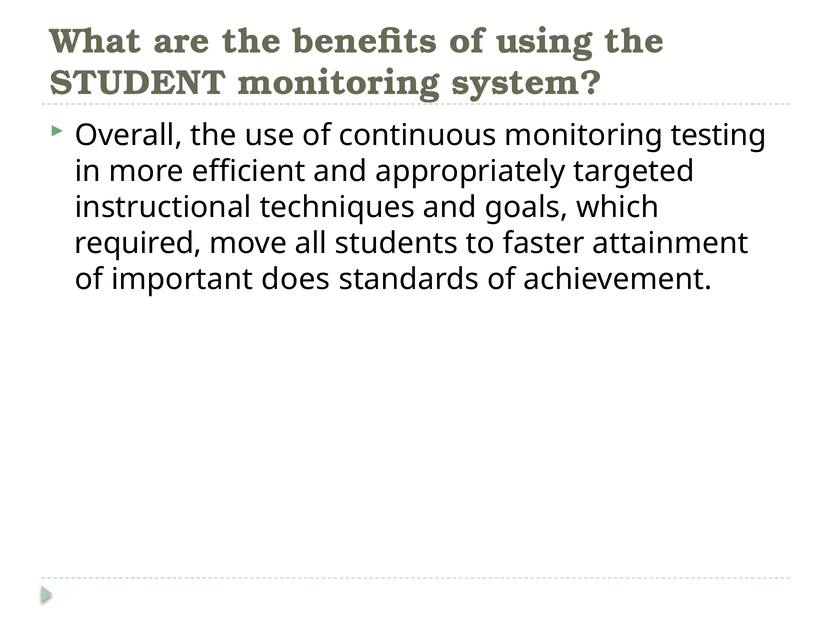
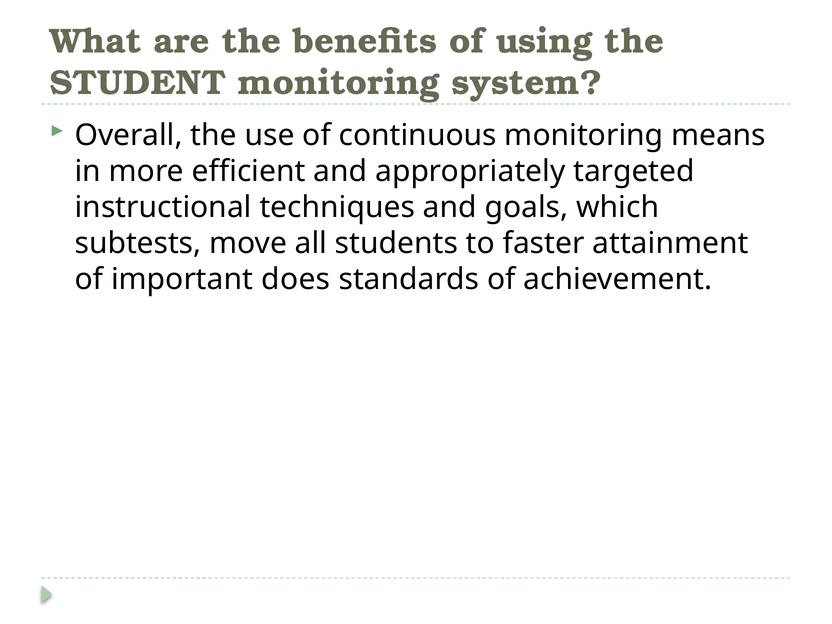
testing: testing -> means
required: required -> subtests
